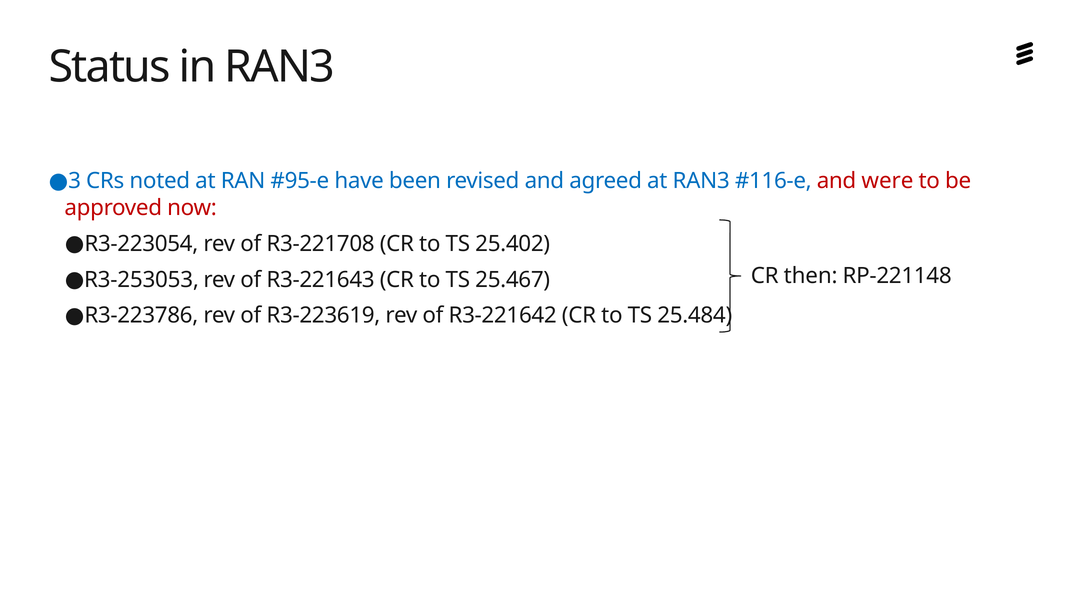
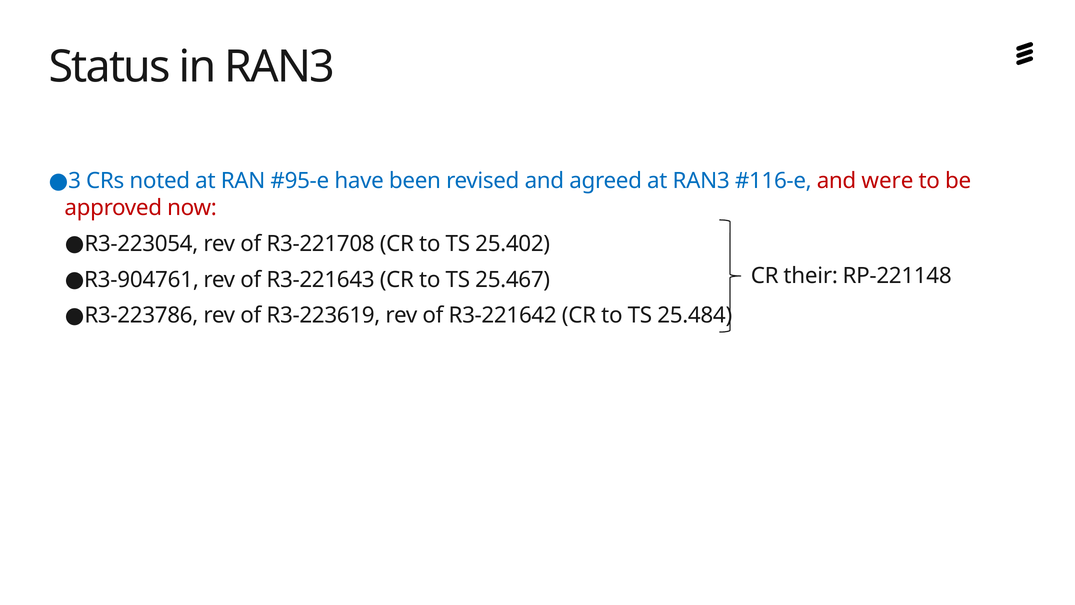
R3-253053: R3-253053 -> R3-904761
then: then -> their
